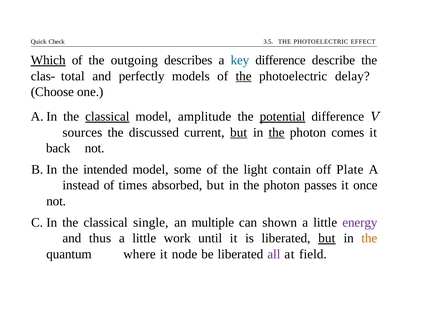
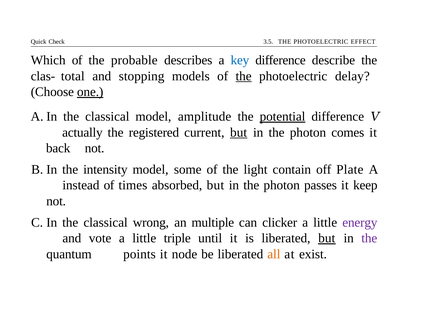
Which underline: present -> none
outgoing: outgoing -> probable
perfectly: perfectly -> stopping
one underline: none -> present
classical at (107, 117) underline: present -> none
sources: sources -> actually
discussed: discussed -> registered
the at (277, 132) underline: present -> none
intended: intended -> intensity
once: once -> keep
single: single -> wrong
shown: shown -> clicker
thus: thus -> vote
work: work -> triple
the at (369, 238) colour: orange -> purple
where: where -> points
all colour: purple -> orange
field: field -> exist
